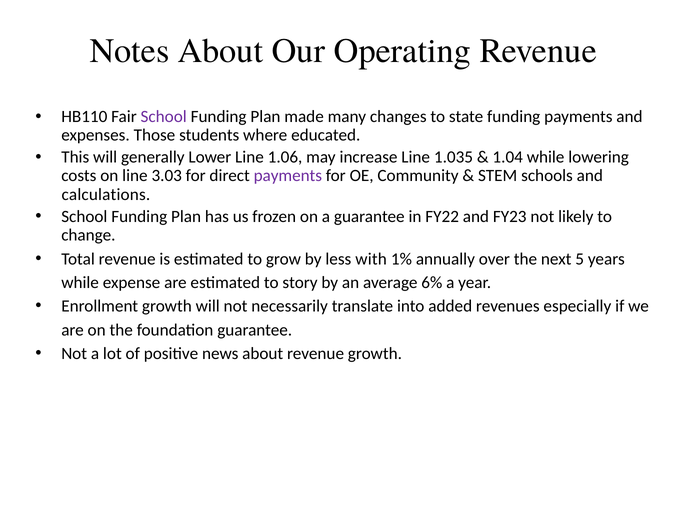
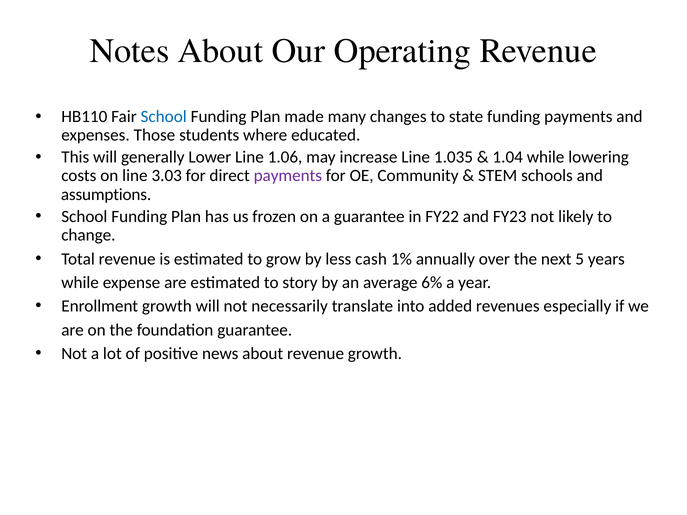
School at (164, 117) colour: purple -> blue
calculations: calculations -> assumptions
with: with -> cash
